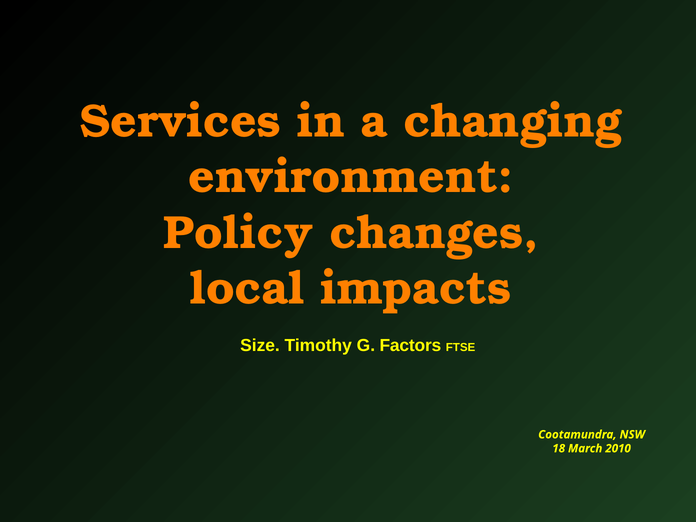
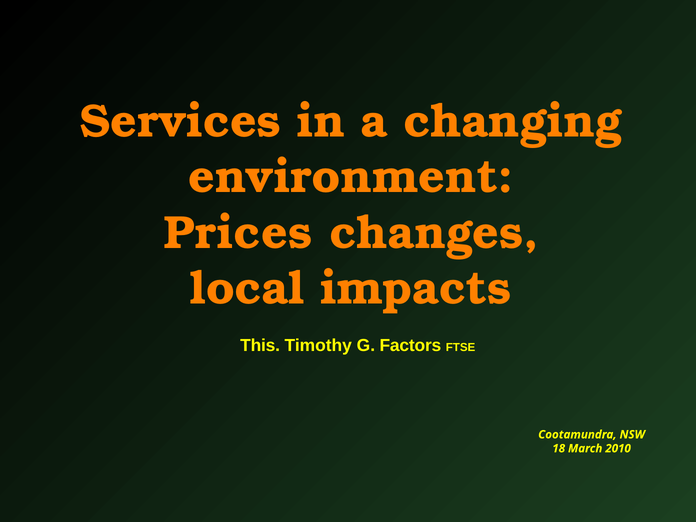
Policy: Policy -> Prices
Size: Size -> This
